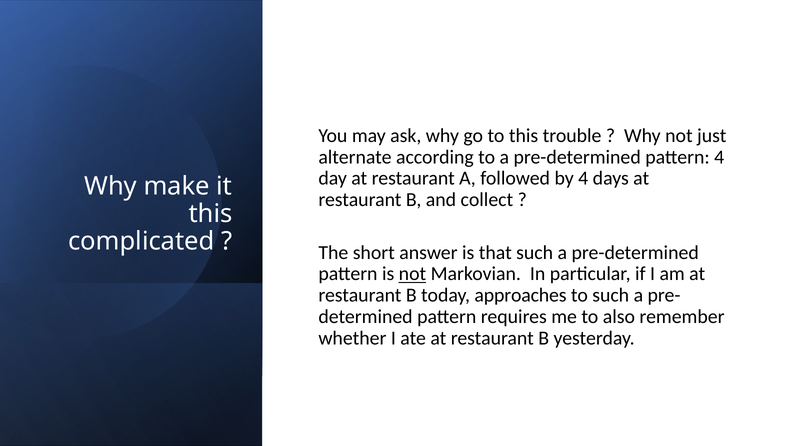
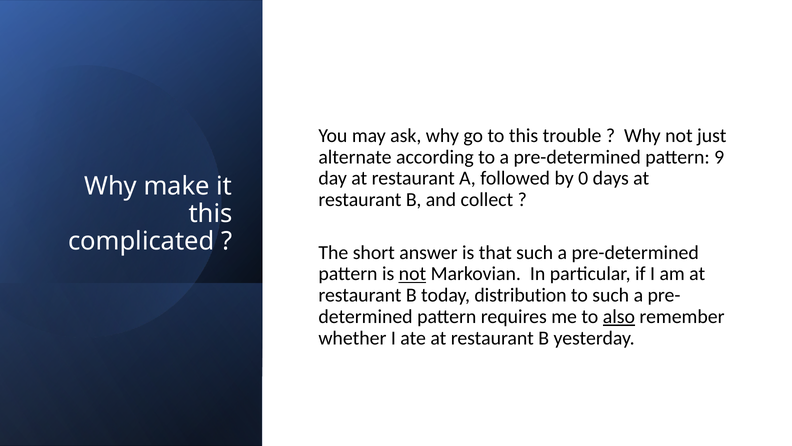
pattern 4: 4 -> 9
by 4: 4 -> 0
approaches: approaches -> distribution
also underline: none -> present
